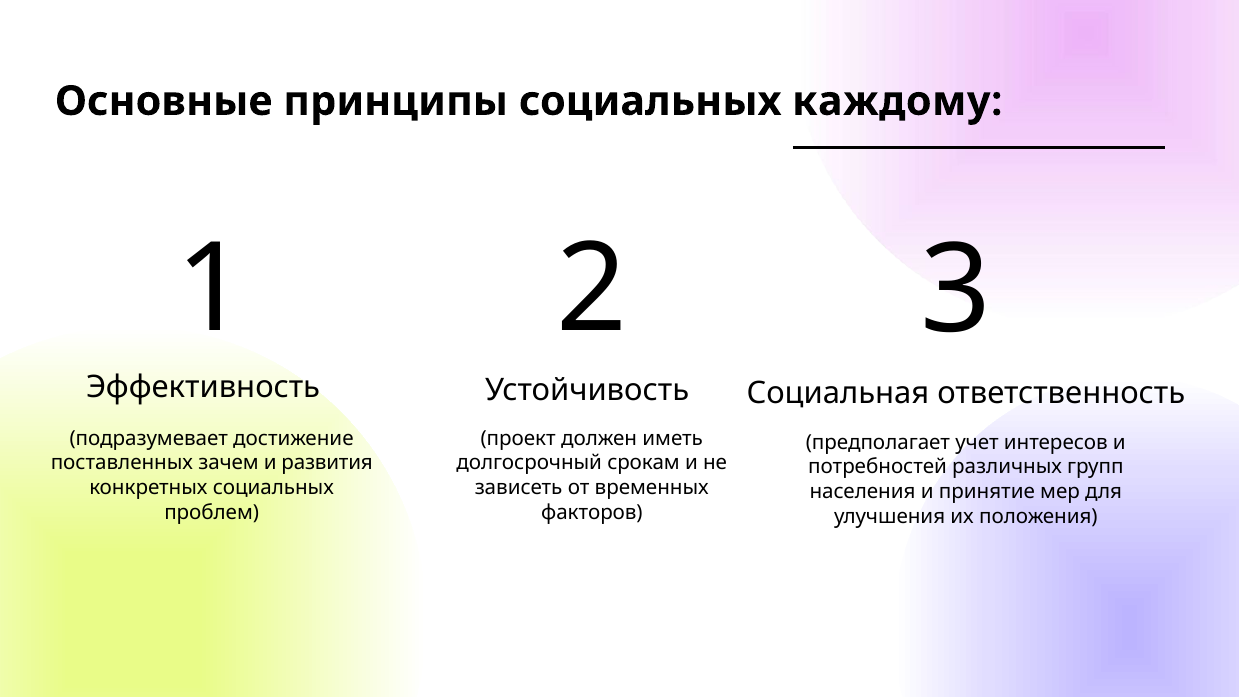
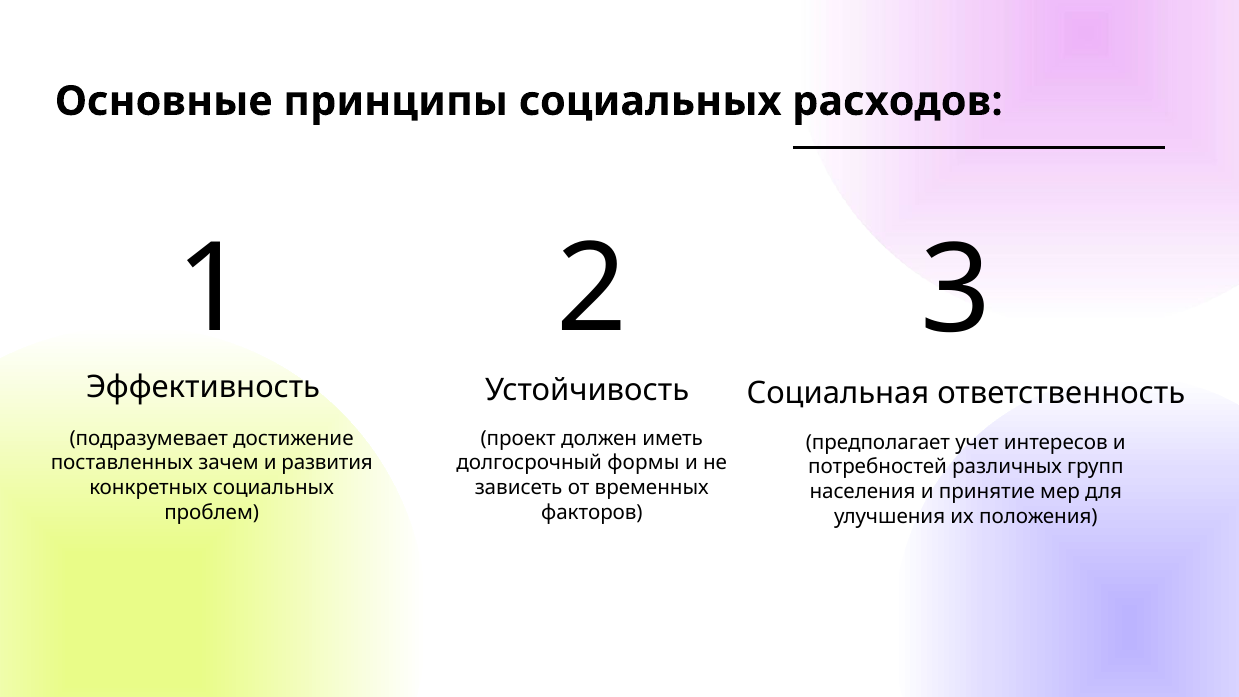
каждому: каждому -> расходов
срокам: срокам -> формы
